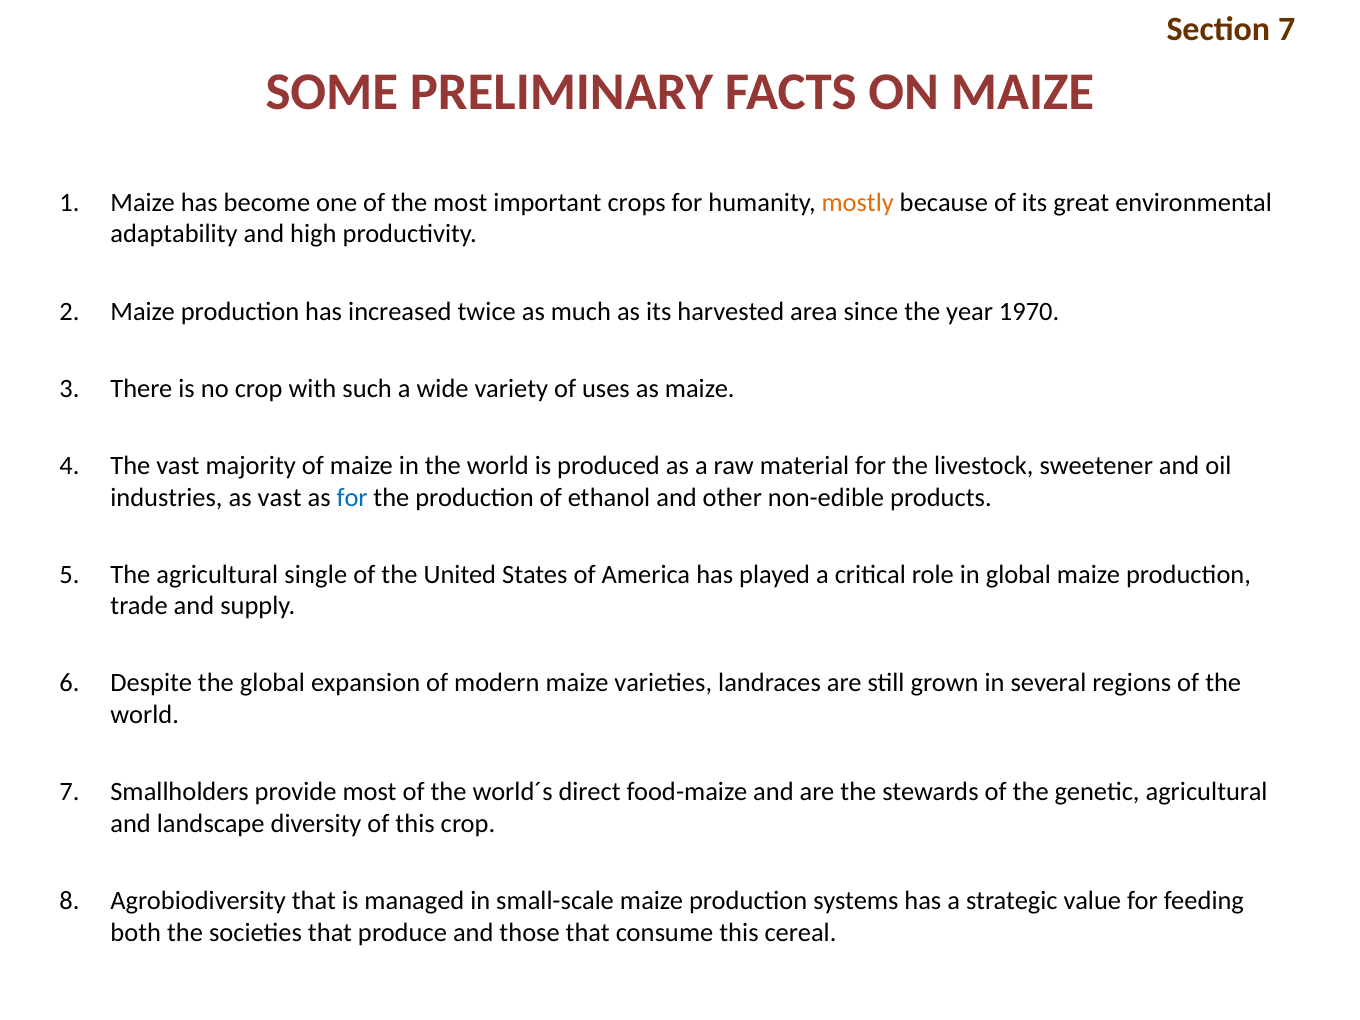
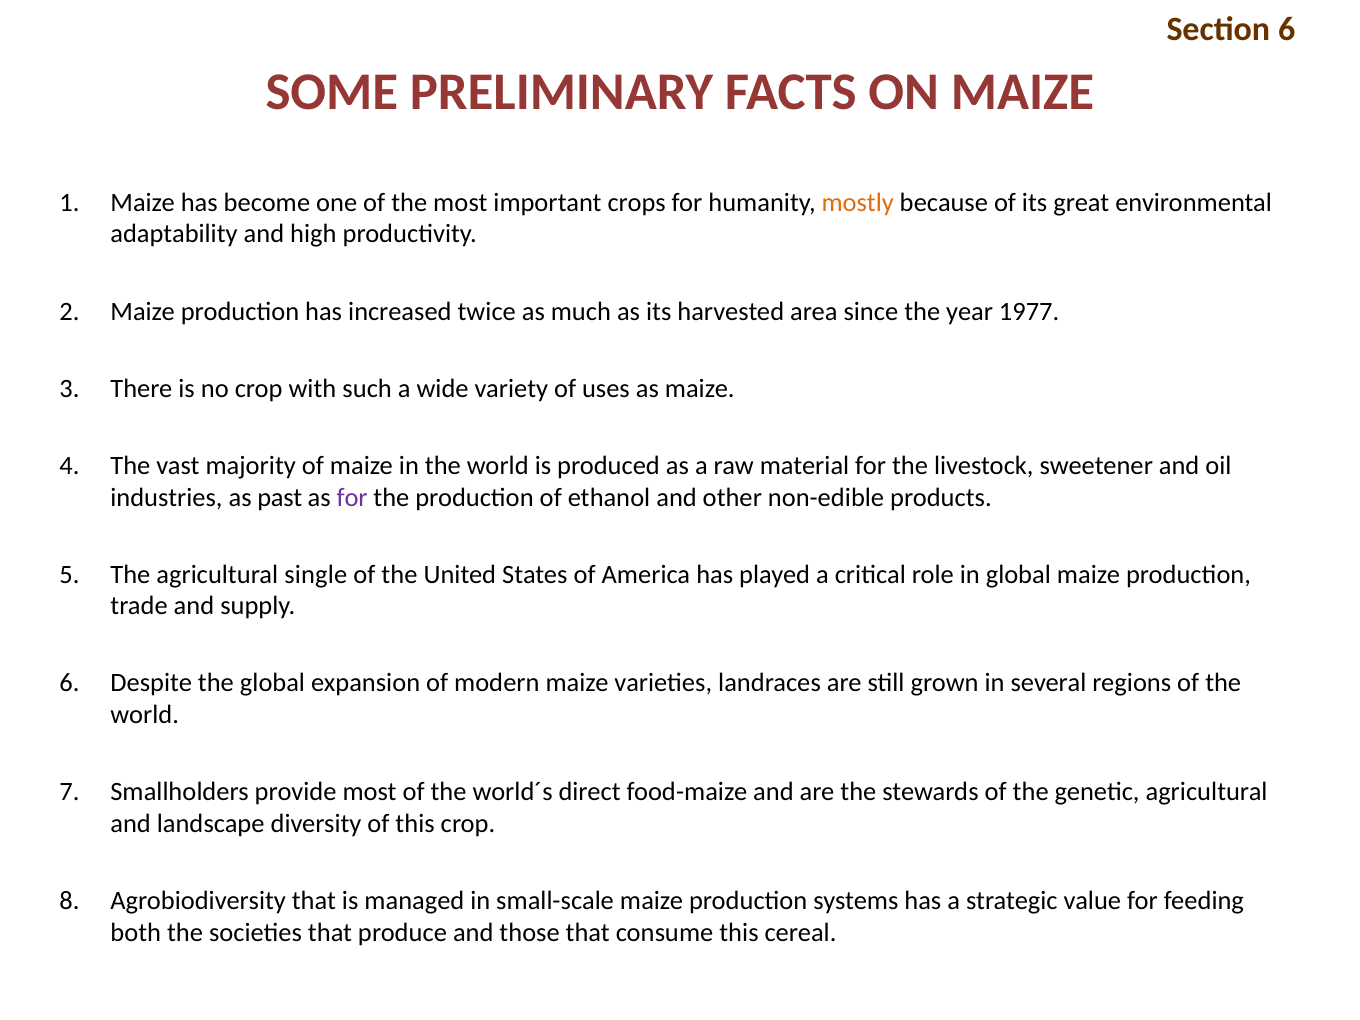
Section 7: 7 -> 6
1970: 1970 -> 1977
as vast: vast -> past
for at (352, 497) colour: blue -> purple
